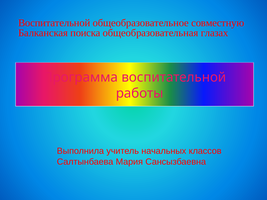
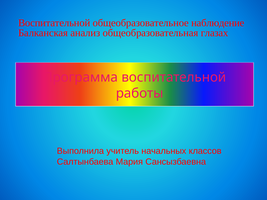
совместную: совместную -> наблюдение
поиска: поиска -> анализ
